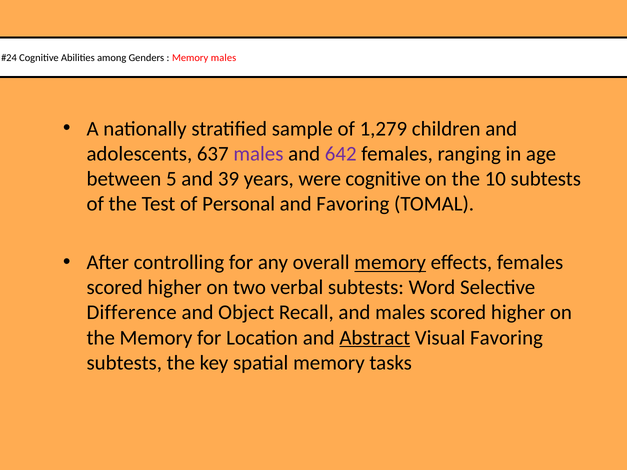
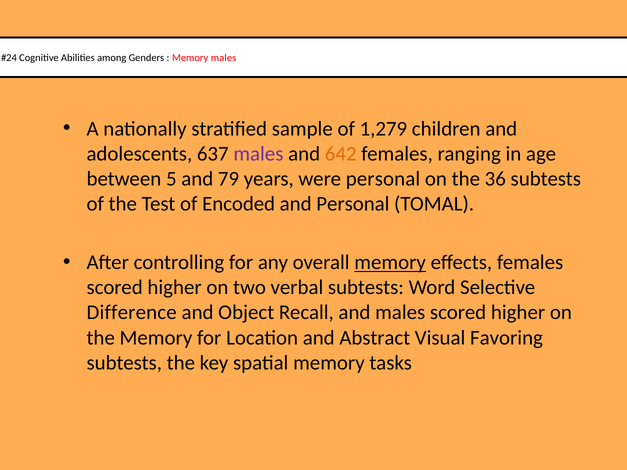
642 colour: purple -> orange
39: 39 -> 79
were cognitive: cognitive -> personal
10: 10 -> 36
Personal: Personal -> Encoded
and Favoring: Favoring -> Personal
Abstract underline: present -> none
